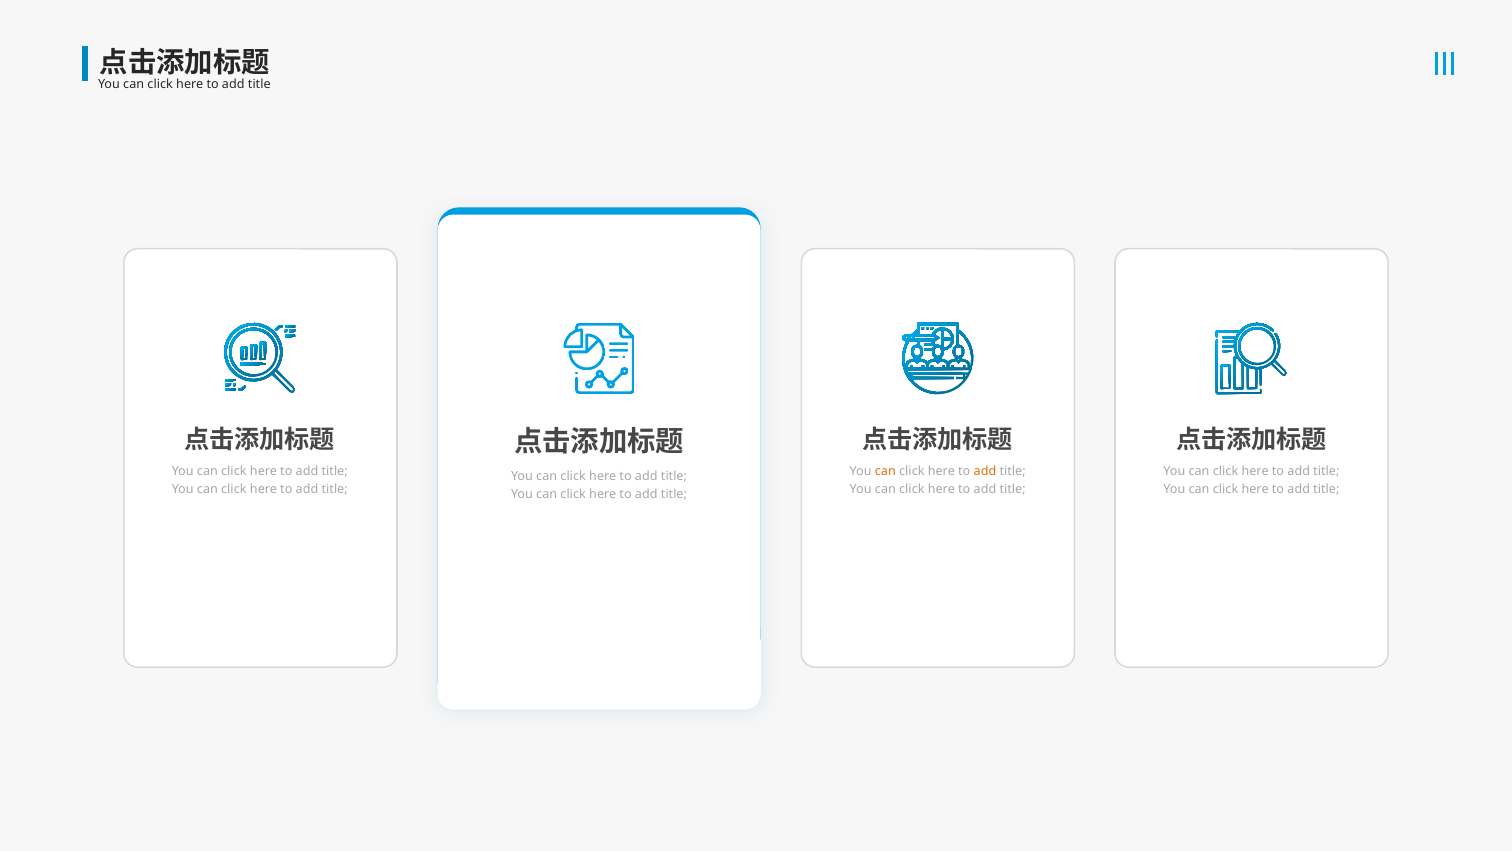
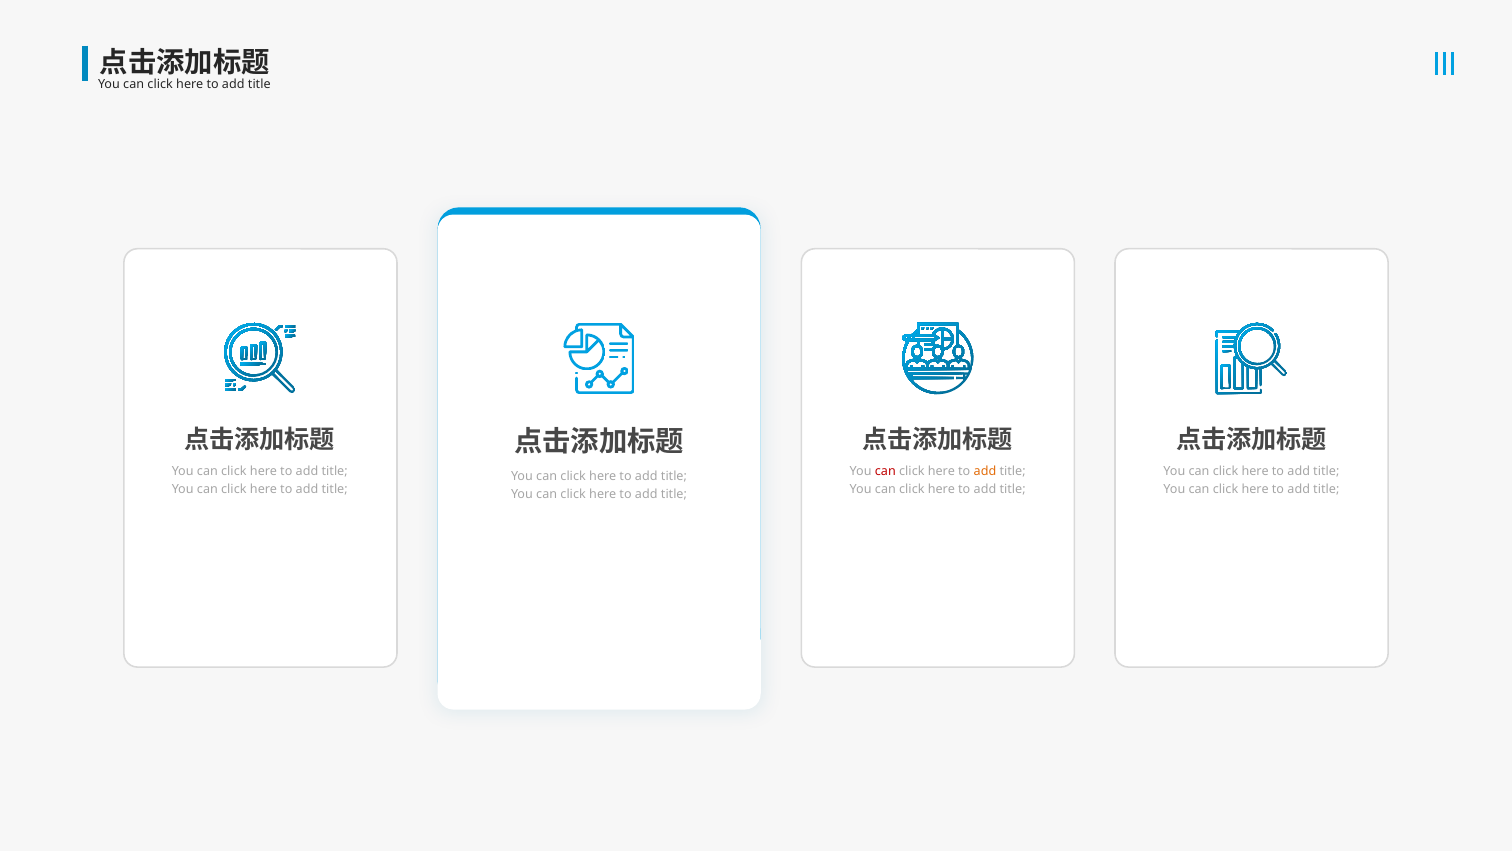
can at (885, 471) colour: orange -> red
